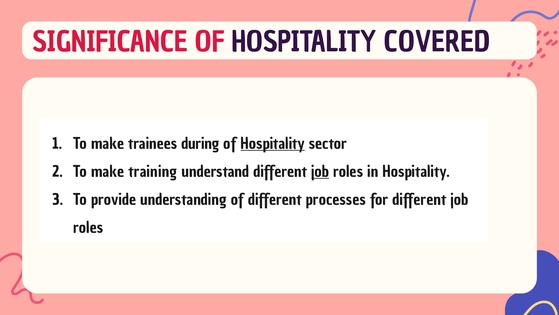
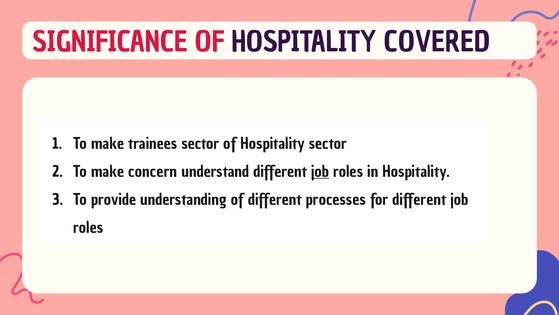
trainees during: during -> sector
Hospitality at (273, 143) underline: present -> none
training: training -> concern
